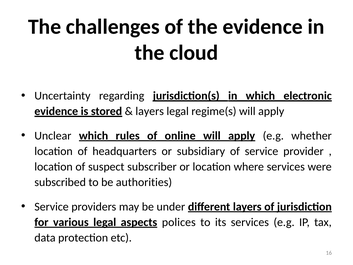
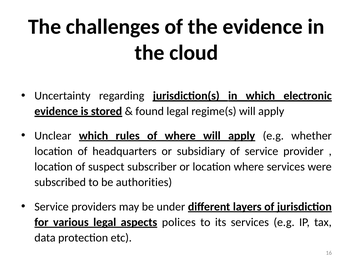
layers at (150, 111): layers -> found
of online: online -> where
